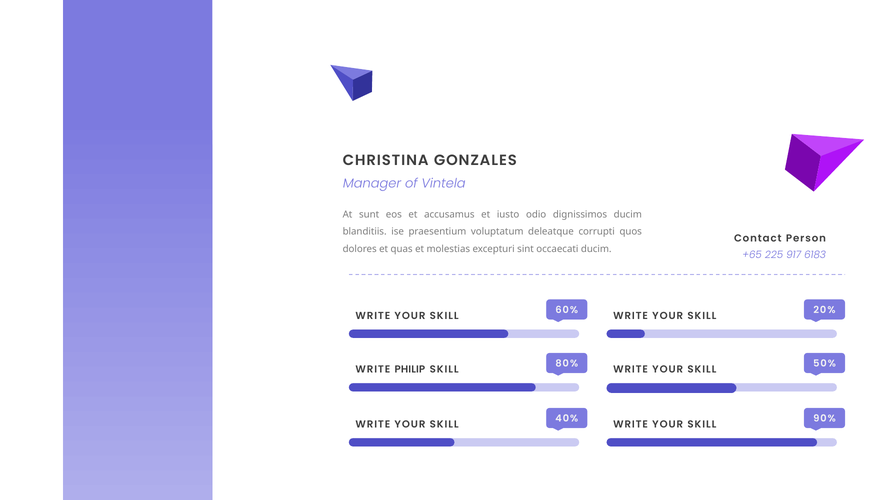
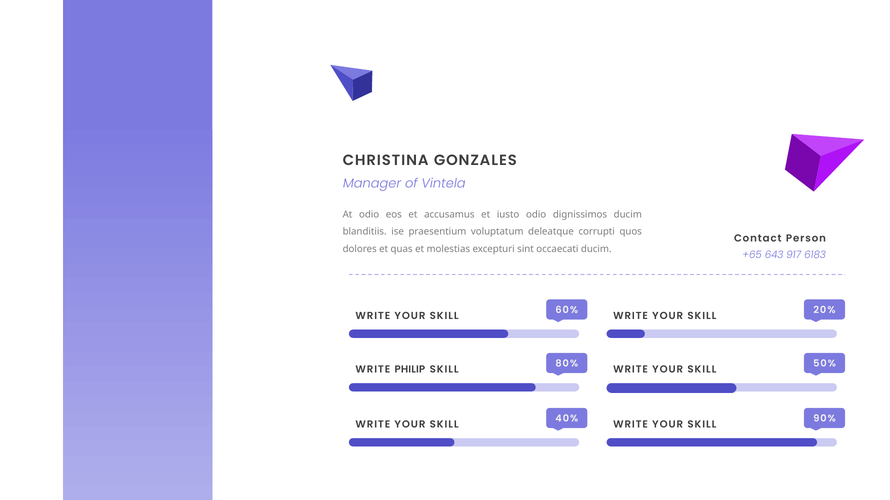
At sunt: sunt -> odio
225: 225 -> 643
